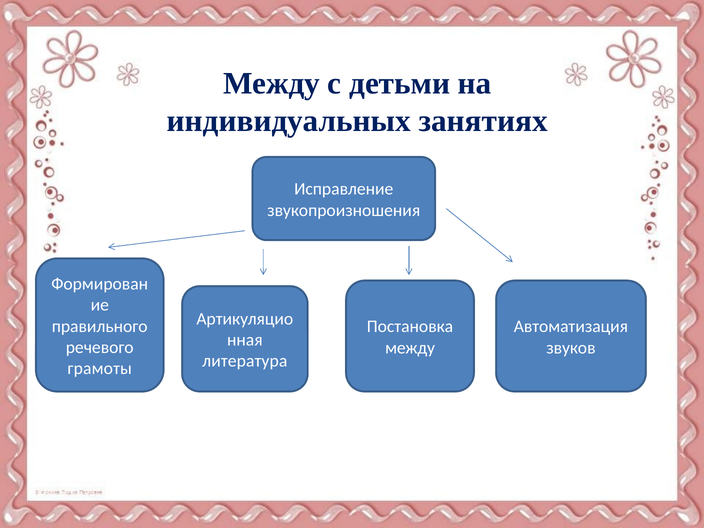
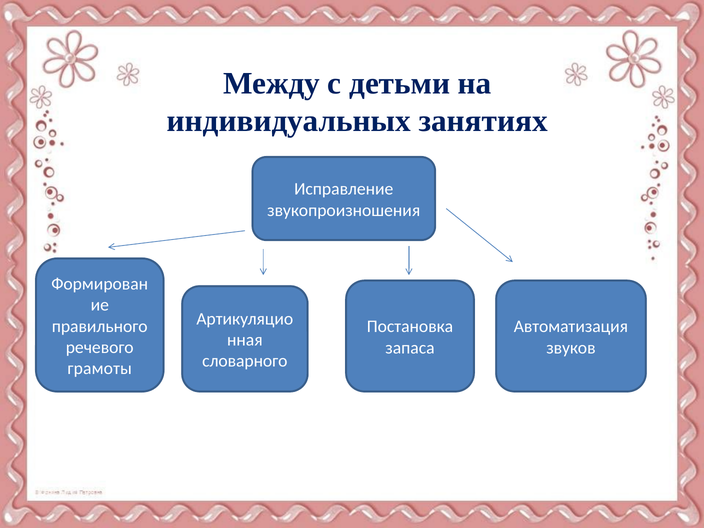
между at (410, 348): между -> запаса
литература: литература -> словарного
